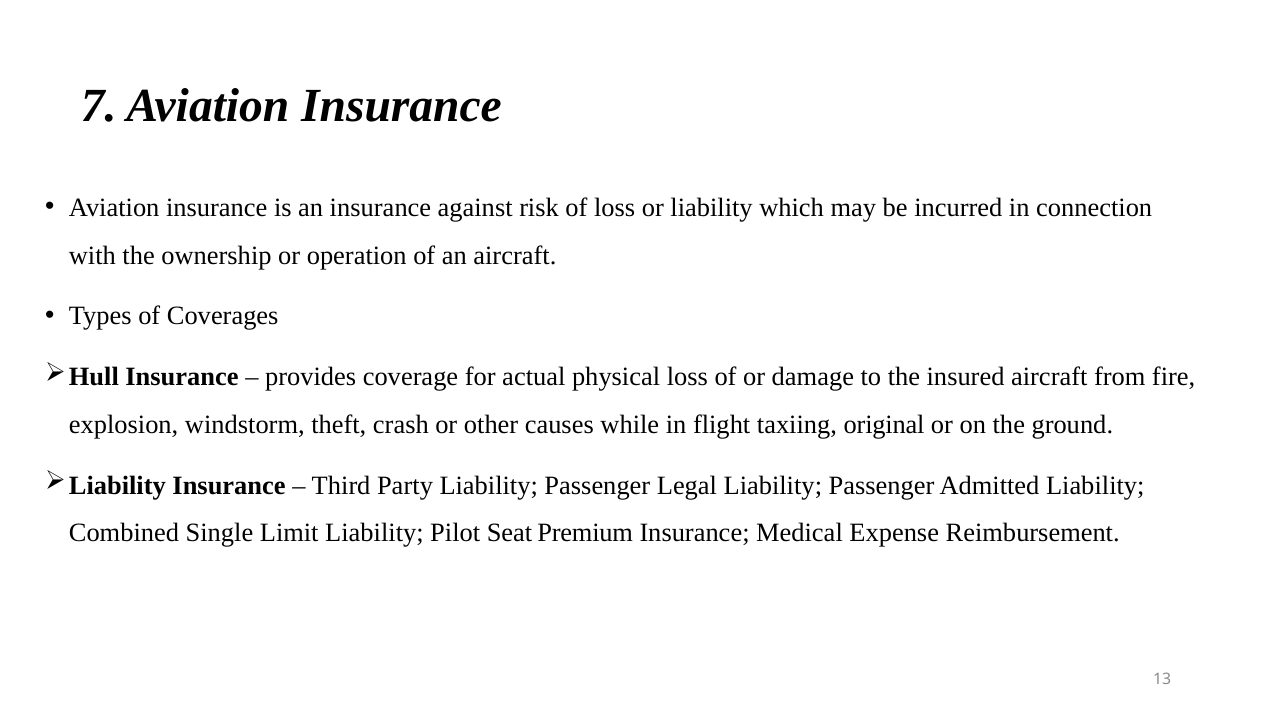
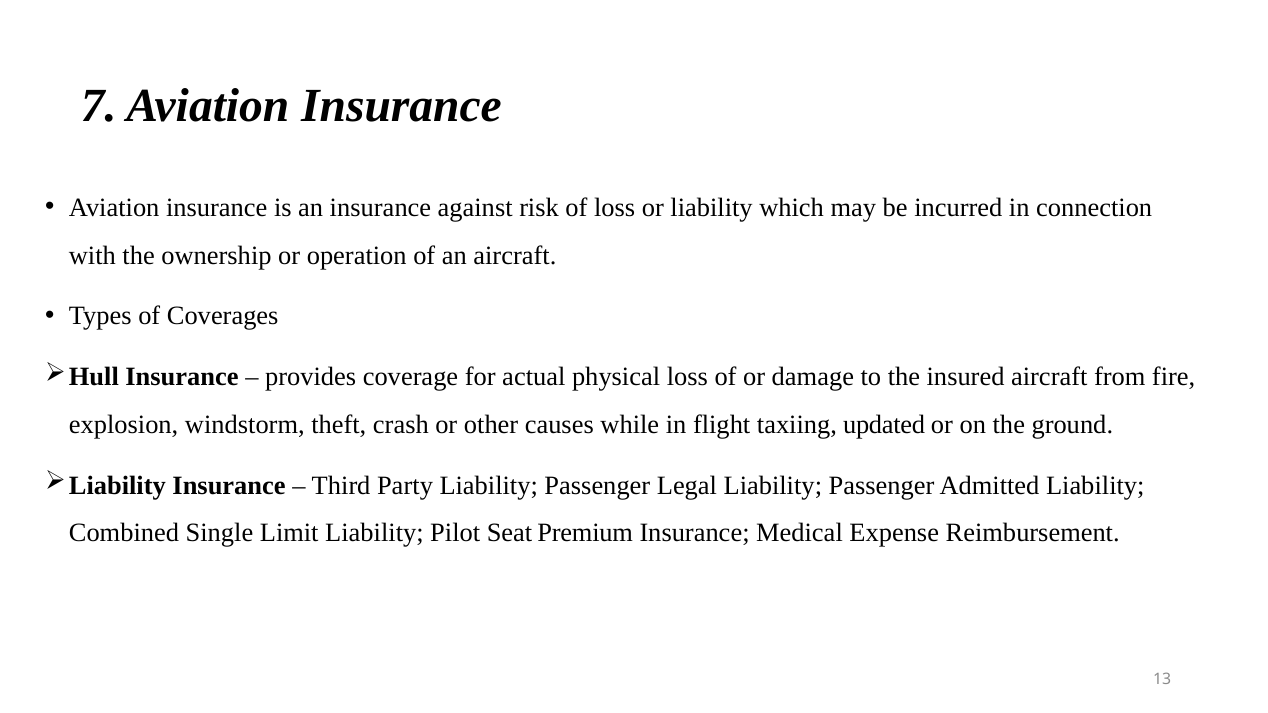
original: original -> updated
